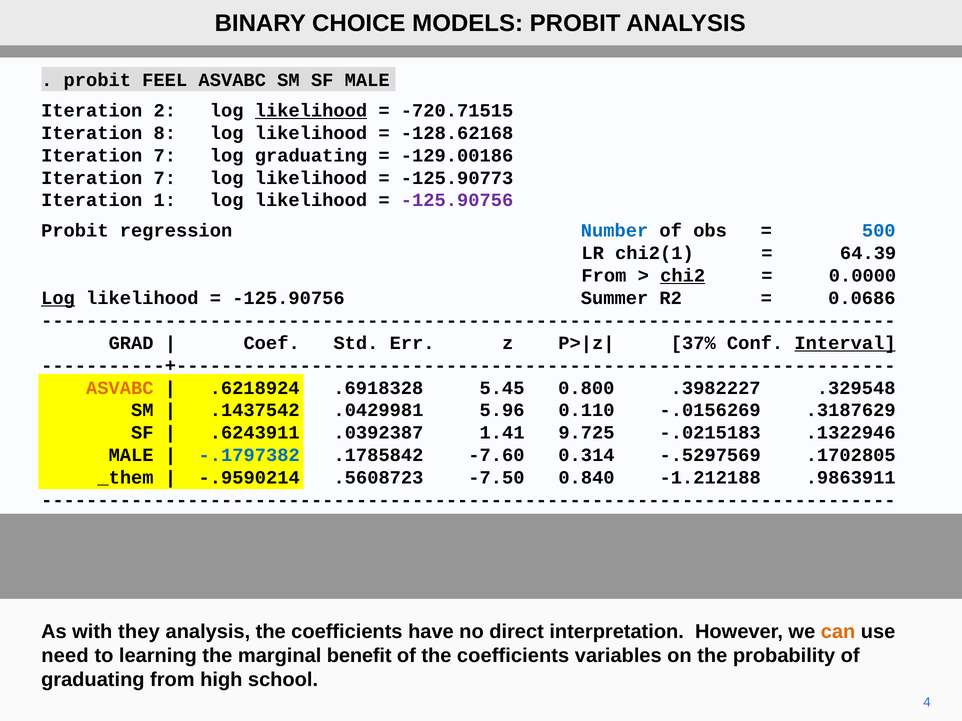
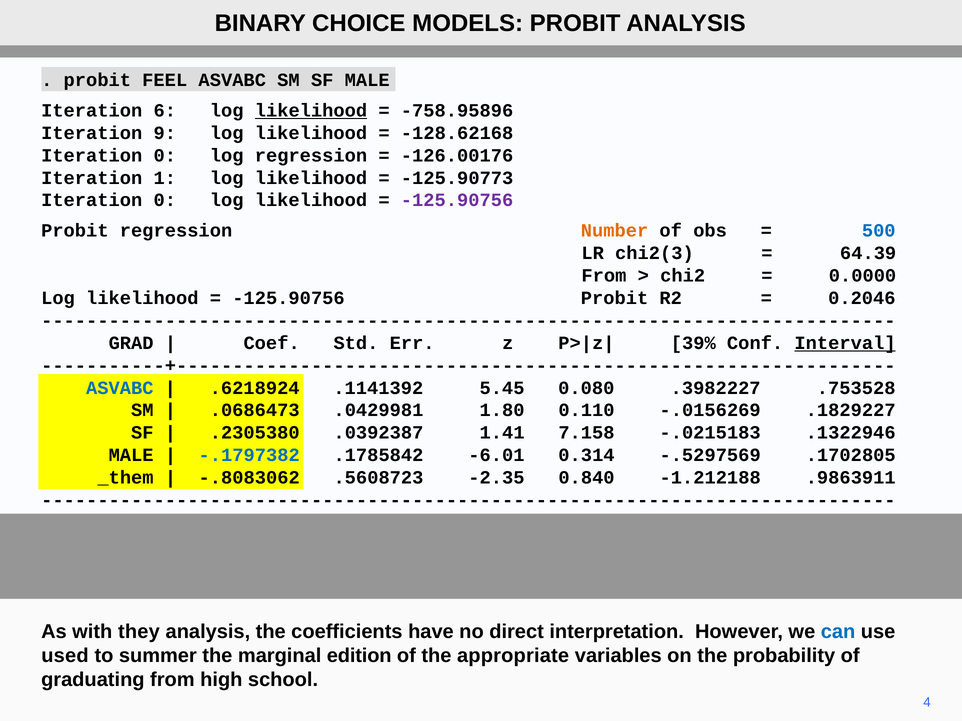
2: 2 -> 6
-720.71515: -720.71515 -> -758.95896
8: 8 -> 9
7 at (165, 156): 7 -> 0
log graduating: graduating -> regression
-129.00186: -129.00186 -> -126.00176
7 at (165, 178): 7 -> 1
1 at (165, 200): 1 -> 0
Number colour: blue -> orange
chi2(1: chi2(1 -> chi2(3
chi2 underline: present -> none
Log at (58, 298) underline: present -> none
Summer at (615, 298): Summer -> Probit
0.0686: 0.0686 -> 0.2046
37%: 37% -> 39%
ASVABC at (120, 388) colour: orange -> blue
.6918328: .6918328 -> .1141392
0.800: 0.800 -> 0.080
.329548: .329548 -> .753528
.1437542: .1437542 -> .0686473
5.96: 5.96 -> 1.80
.3187629: .3187629 -> .1829227
.6243911: .6243911 -> .2305380
9.725: 9.725 -> 7.158
-7.60: -7.60 -> -6.01
-.9590214: -.9590214 -> -.8083062
-7.50: -7.50 -> -2.35
can colour: orange -> blue
need: need -> used
learning: learning -> summer
benefit: benefit -> edition
of the coefficients: coefficients -> appropriate
